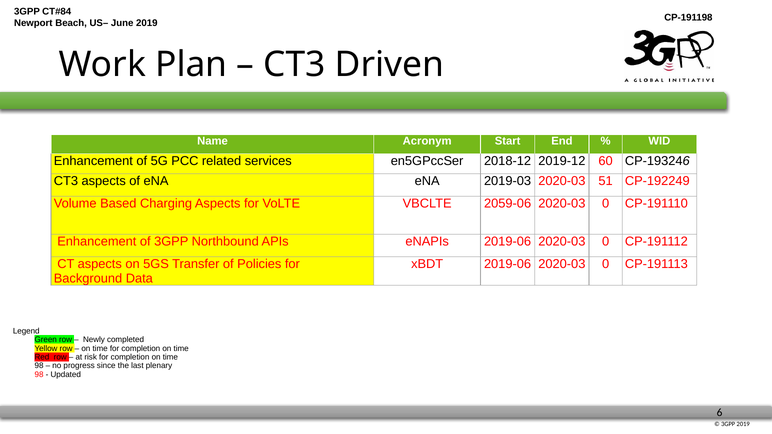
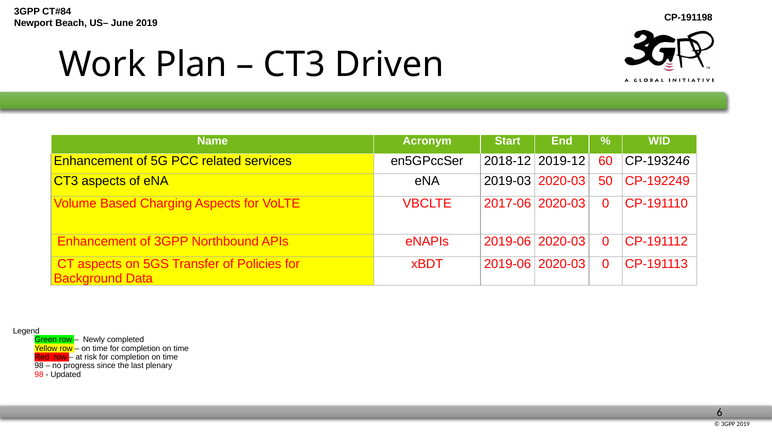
51: 51 -> 50
2059-06: 2059-06 -> 2017-06
